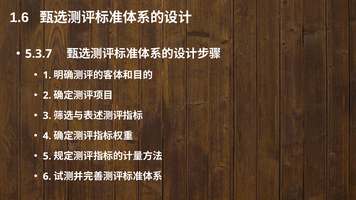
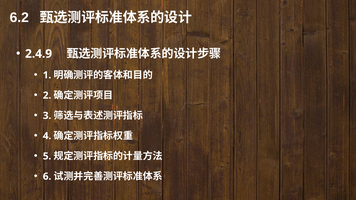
1.6: 1.6 -> 6.2
5.3.7: 5.3.7 -> 2.4.9
